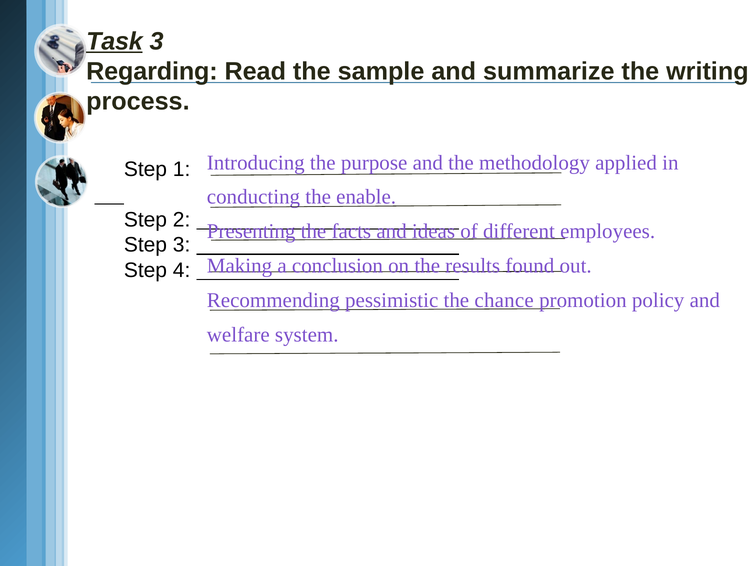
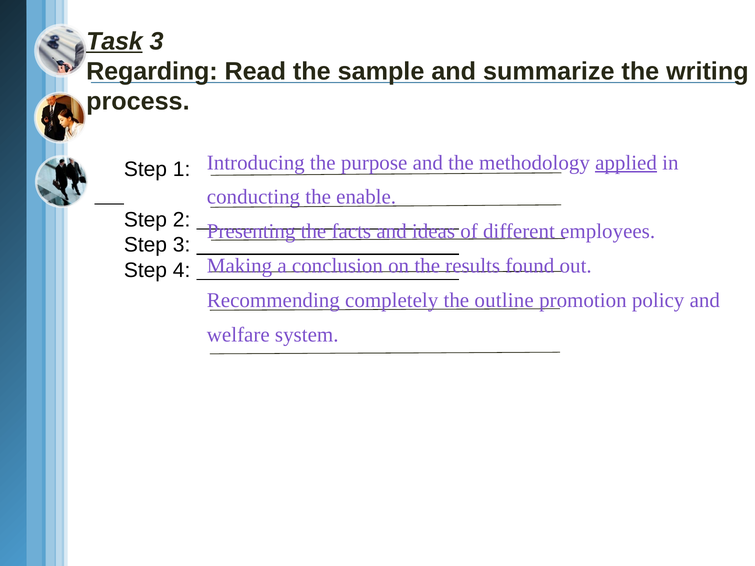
applied underline: none -> present
pessimistic: pessimistic -> completely
chance: chance -> outline
